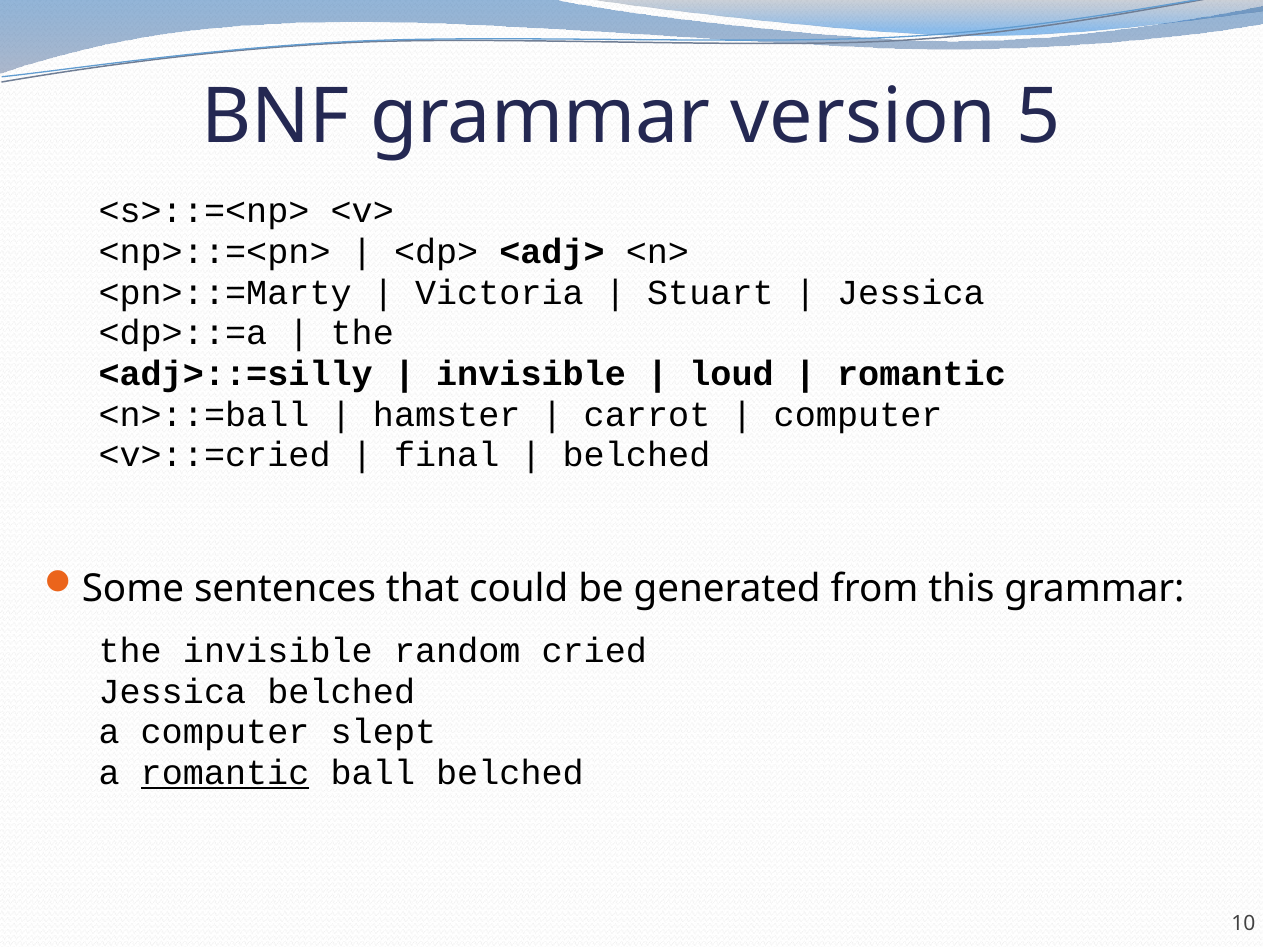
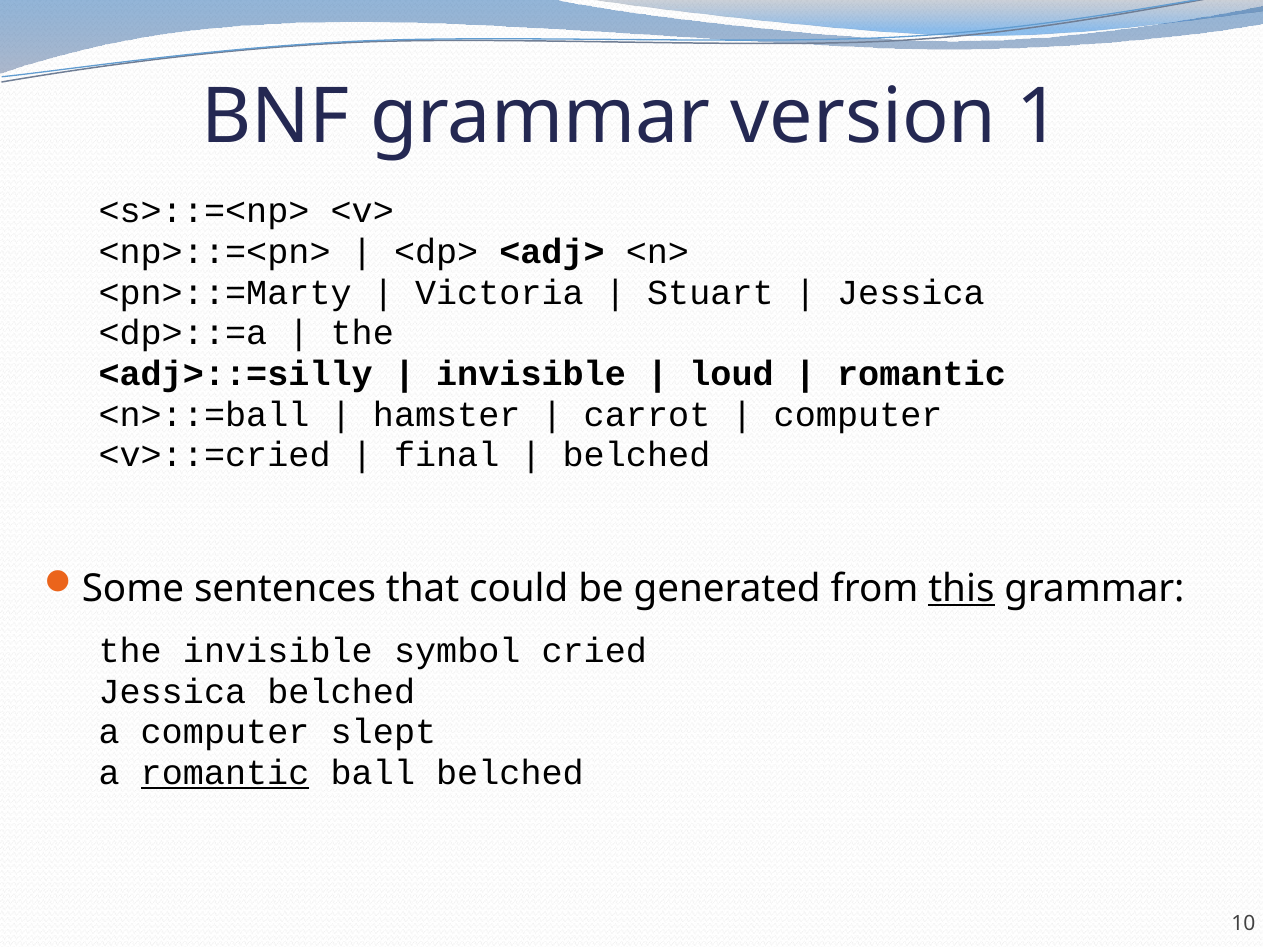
5: 5 -> 1
this underline: none -> present
random: random -> symbol
